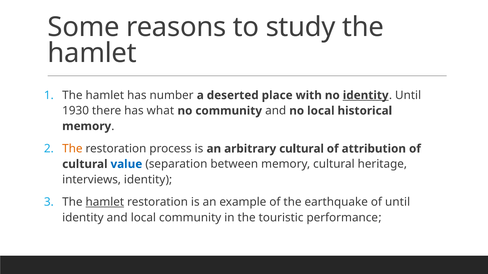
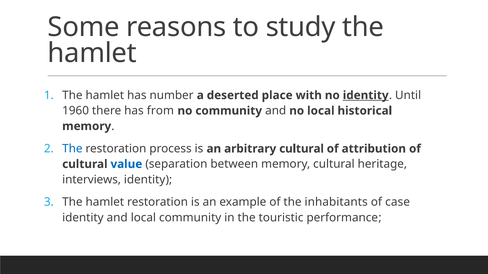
1930: 1930 -> 1960
what: what -> from
The at (72, 149) colour: orange -> blue
hamlet at (105, 202) underline: present -> none
earthquake: earthquake -> inhabitants
of until: until -> case
